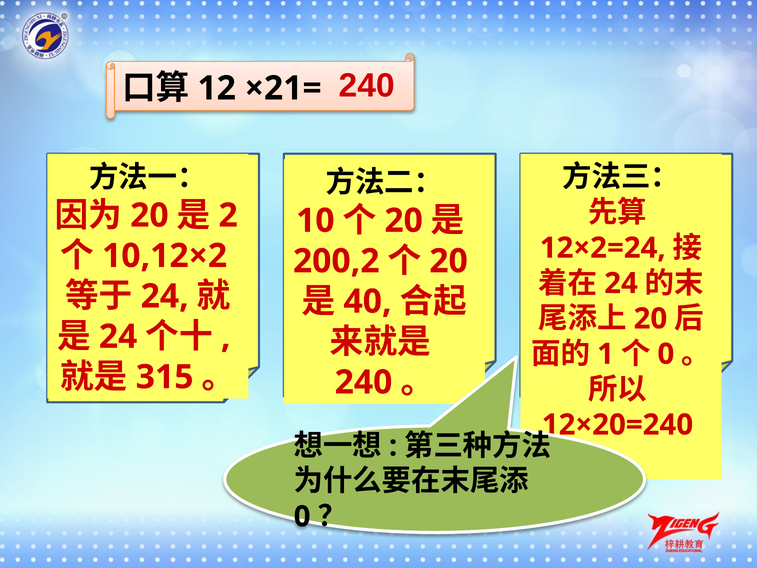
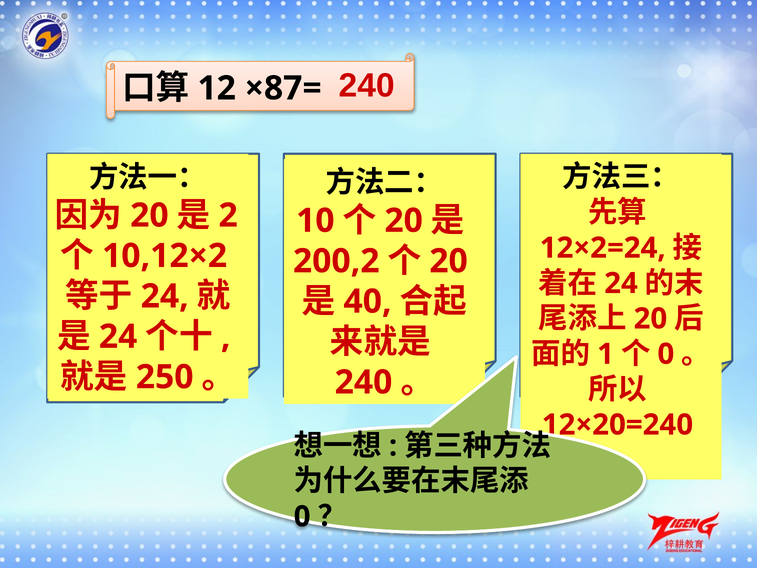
×21=: ×21= -> ×87=
315: 315 -> 250
